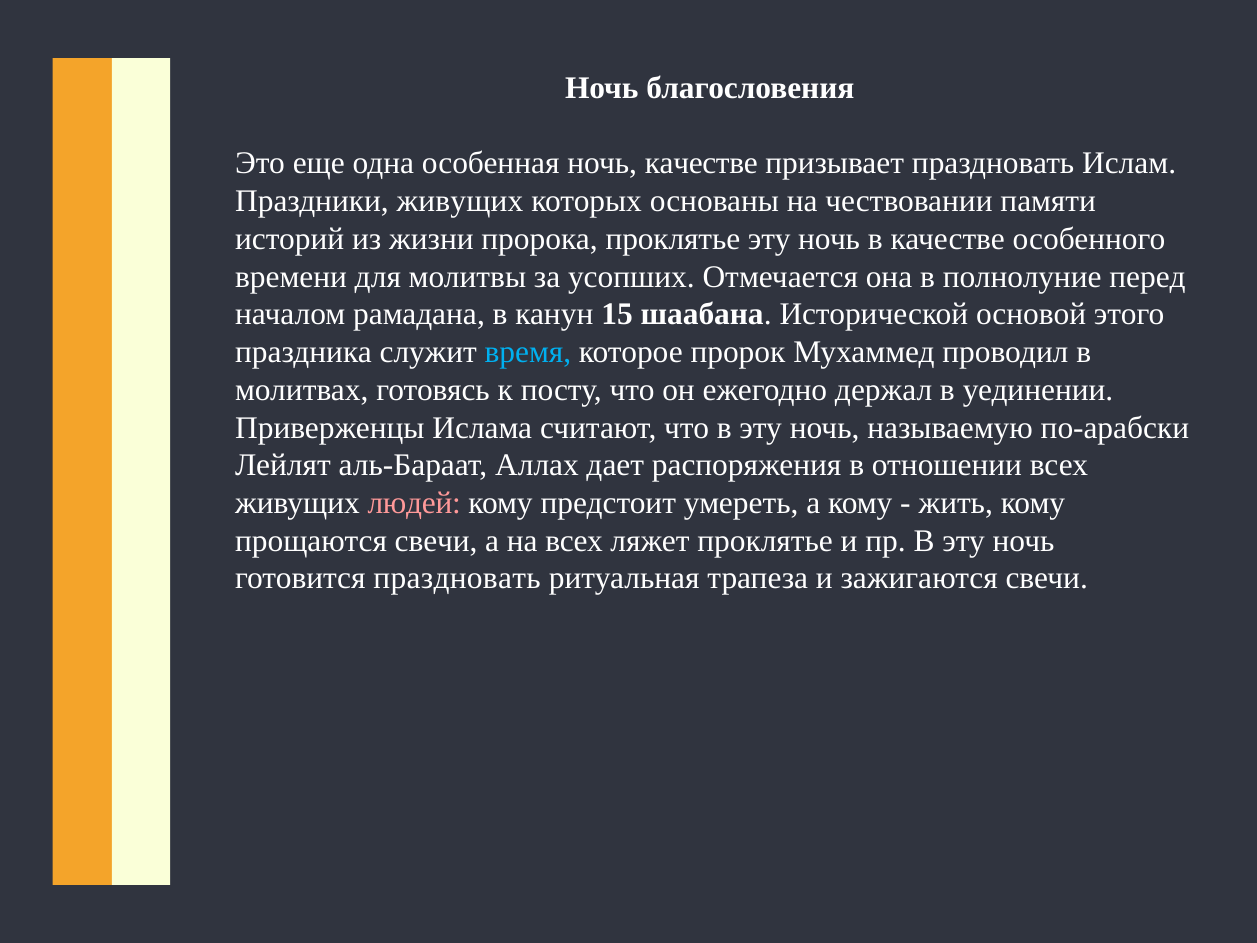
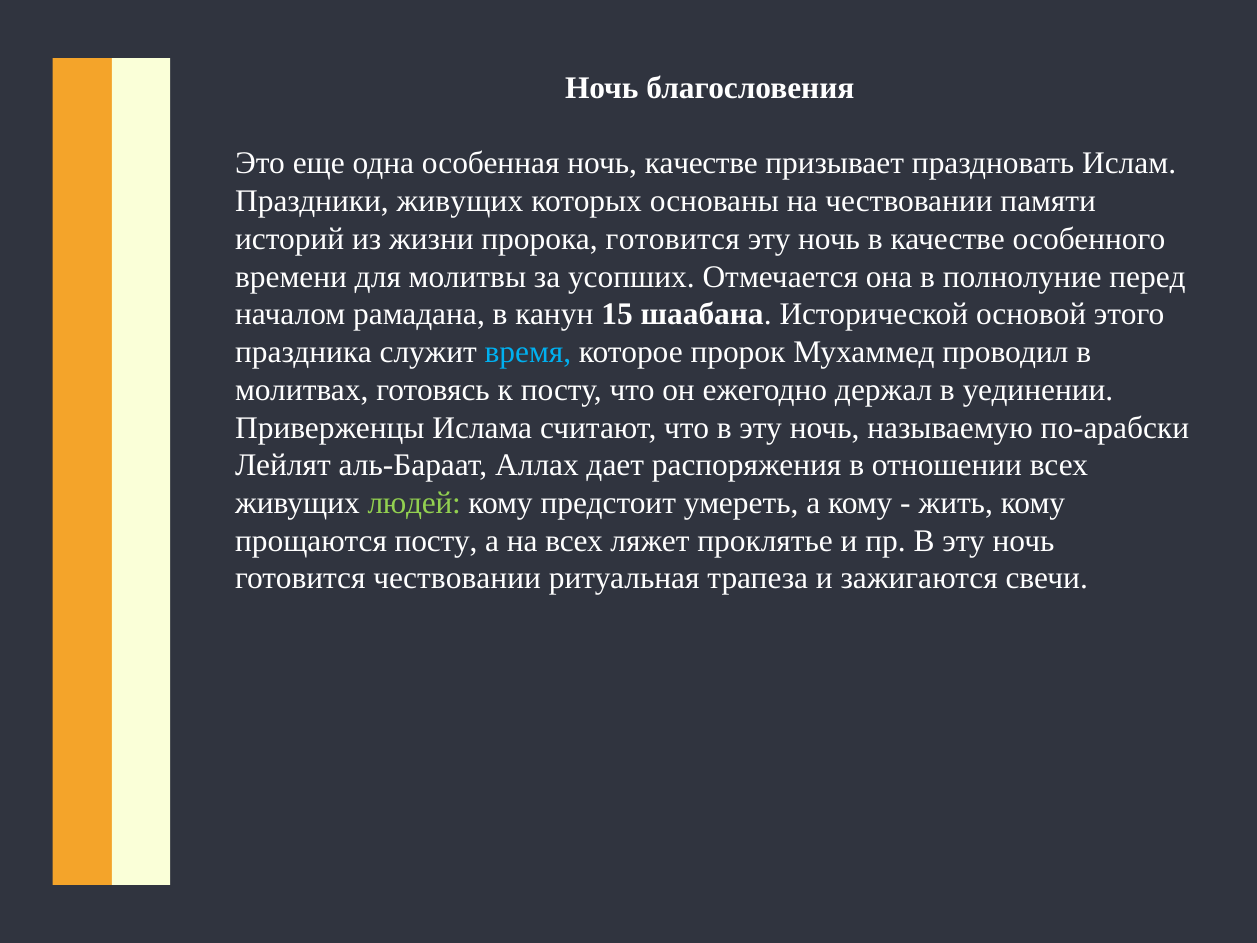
пророка проклятье: проклятье -> готовится
людей colour: pink -> light green
прощаются свечи: свечи -> посту
готовится праздновать: праздновать -> чествовании
